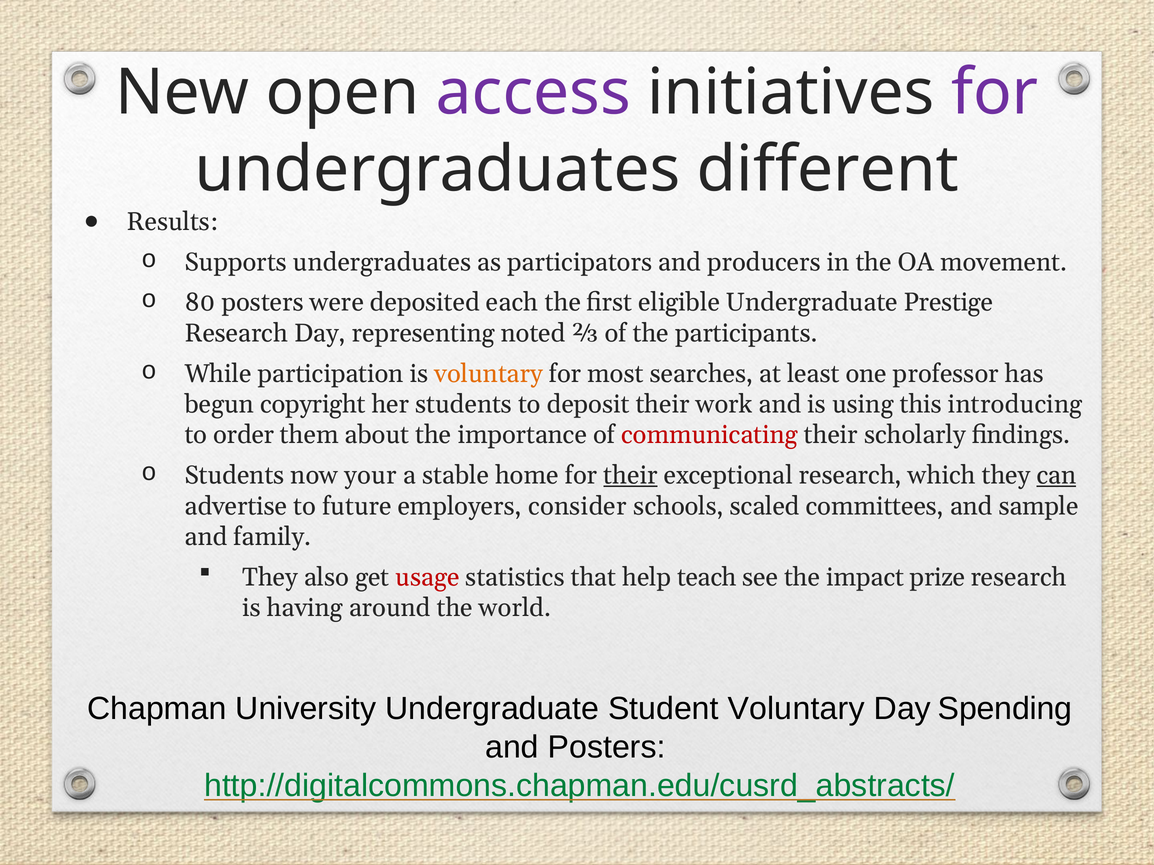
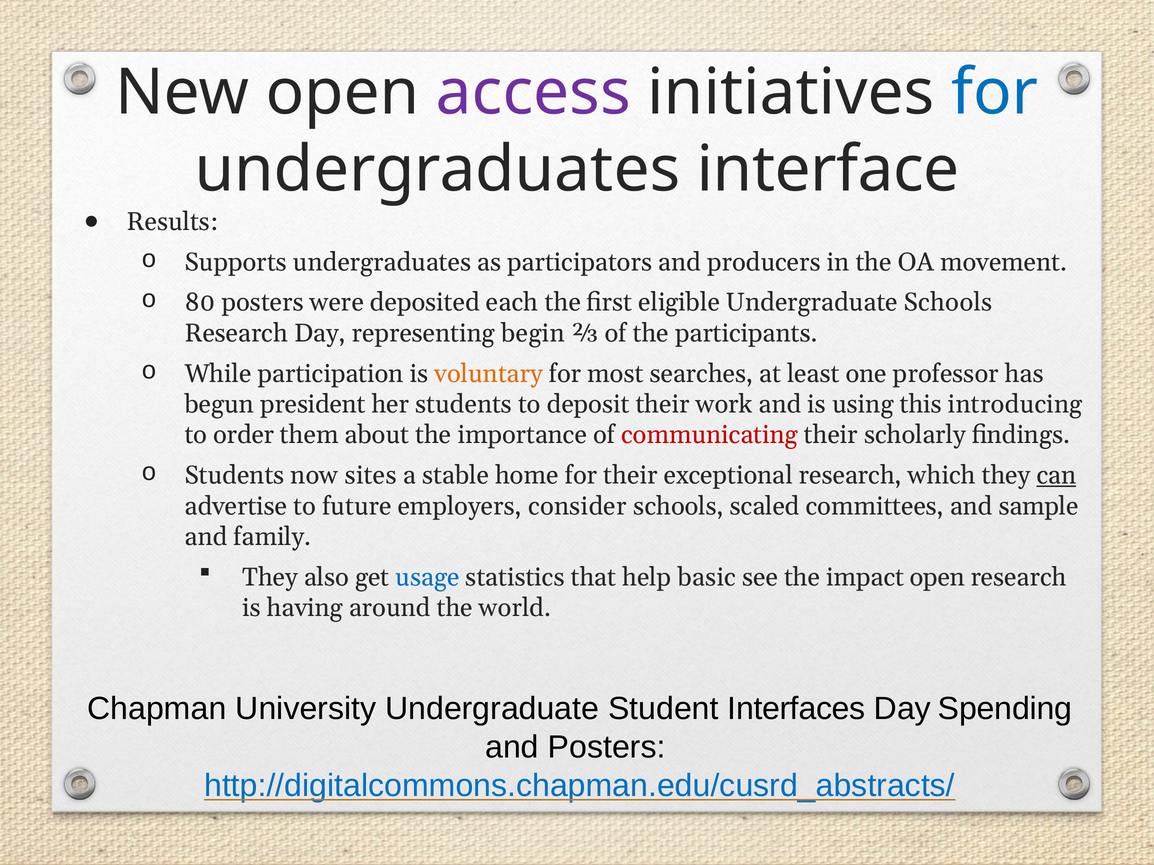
for at (995, 93) colour: purple -> blue
different: different -> interface
Undergraduate Prestige: Prestige -> Schools
noted: noted -> begin
copyright: copyright -> president
your: your -> sites
their at (631, 476) underline: present -> none
usage colour: red -> blue
teach: teach -> basic
impact prize: prize -> open
Student Voluntary: Voluntary -> Interfaces
http://digitalcommons.chapman.edu/cusrd_abstracts/ colour: green -> blue
